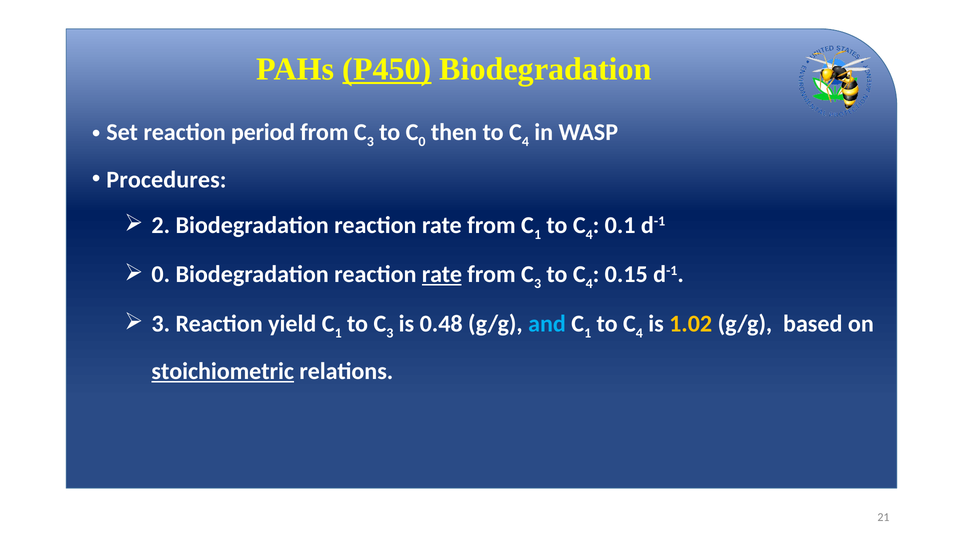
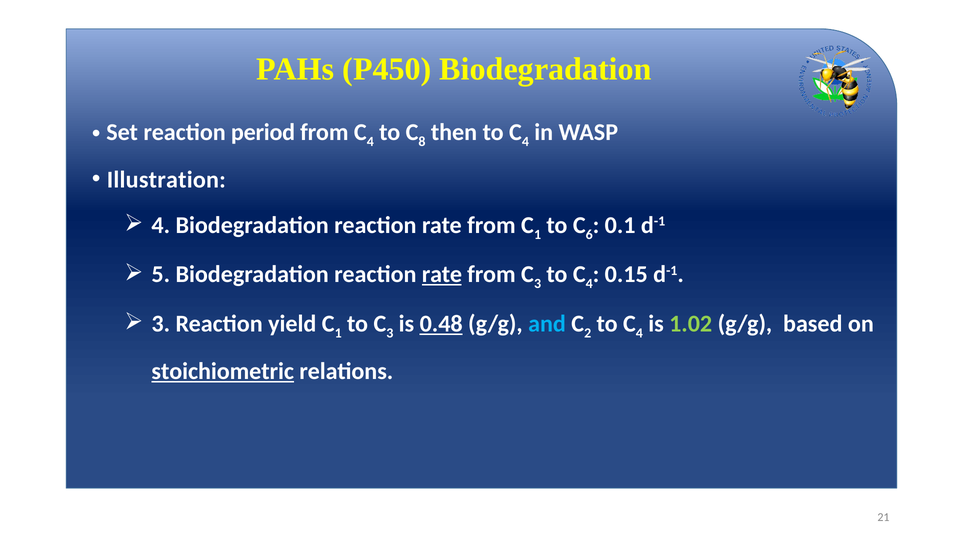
P450 underline: present -> none
3 at (370, 142): 3 -> 4
0 at (422, 142): 0 -> 8
Procedures: Procedures -> Illustration
2 at (161, 225): 2 -> 4
4 at (589, 234): 4 -> 6
0 at (161, 274): 0 -> 5
0.48 underline: none -> present
1 at (588, 333): 1 -> 2
1.02 colour: yellow -> light green
